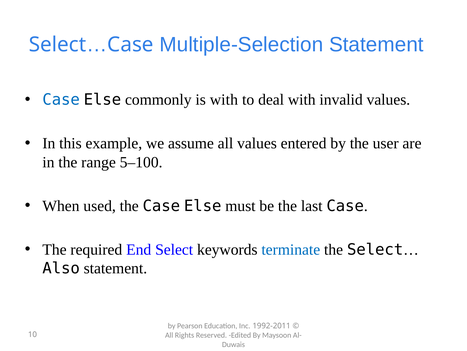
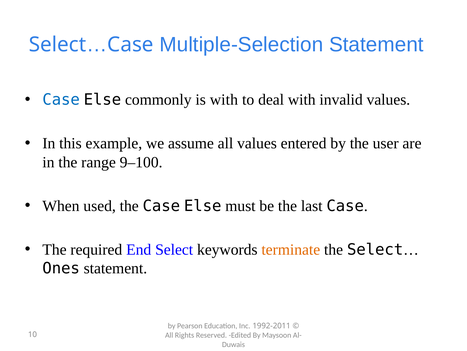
5–100: 5–100 -> 9–100
terminate colour: blue -> orange
Also: Also -> Ones
